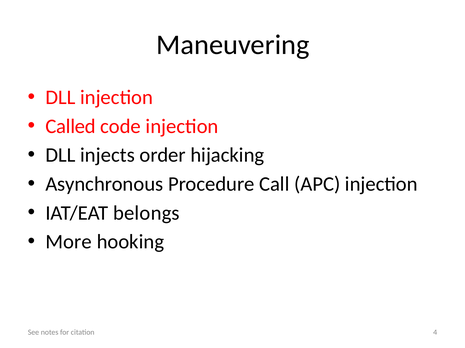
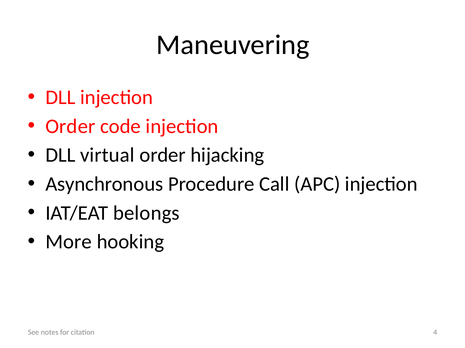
Called at (71, 126): Called -> Order
injects: injects -> virtual
